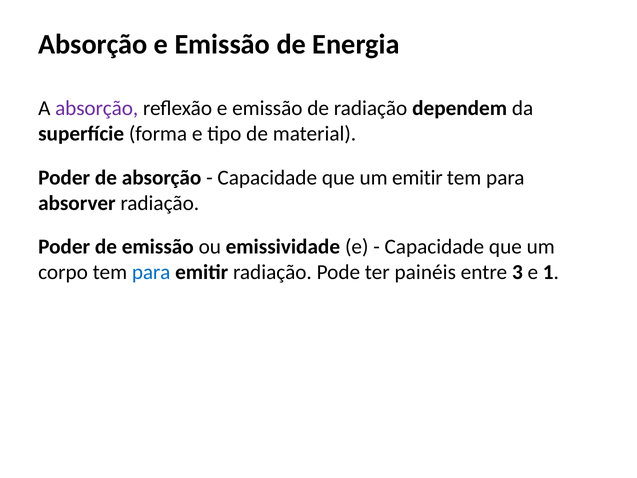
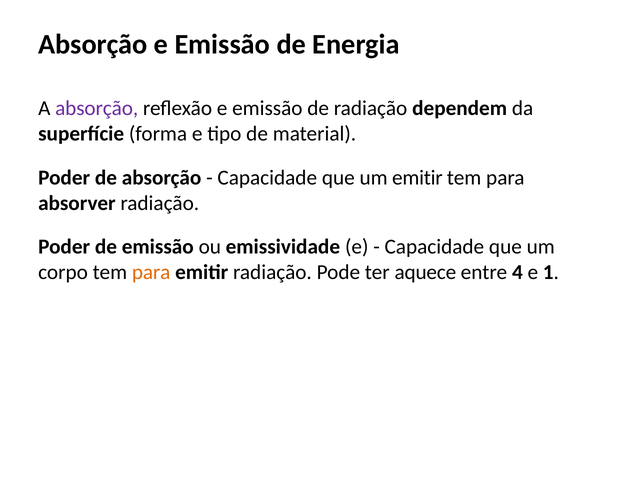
para at (151, 272) colour: blue -> orange
painéis: painéis -> aquece
3: 3 -> 4
